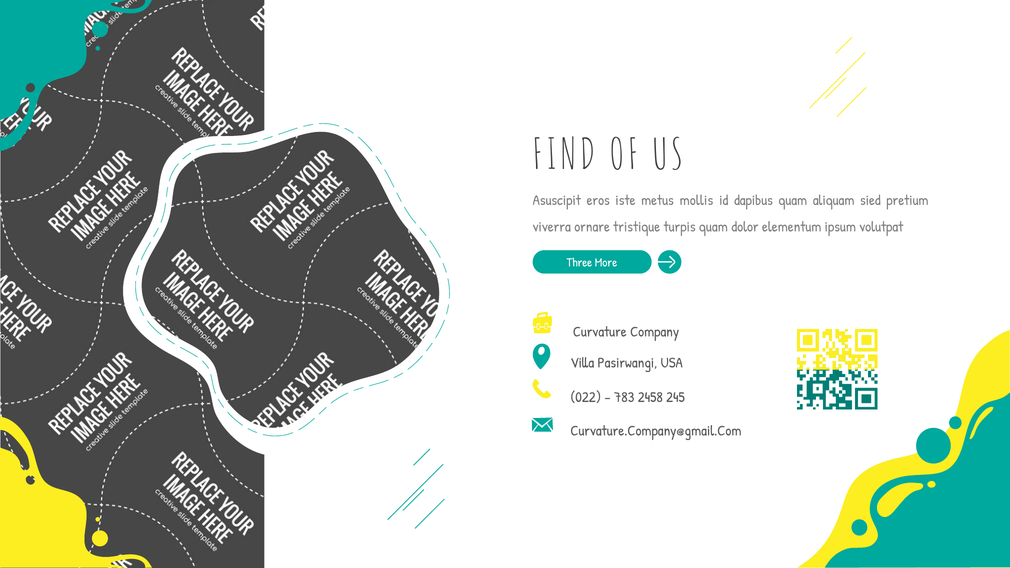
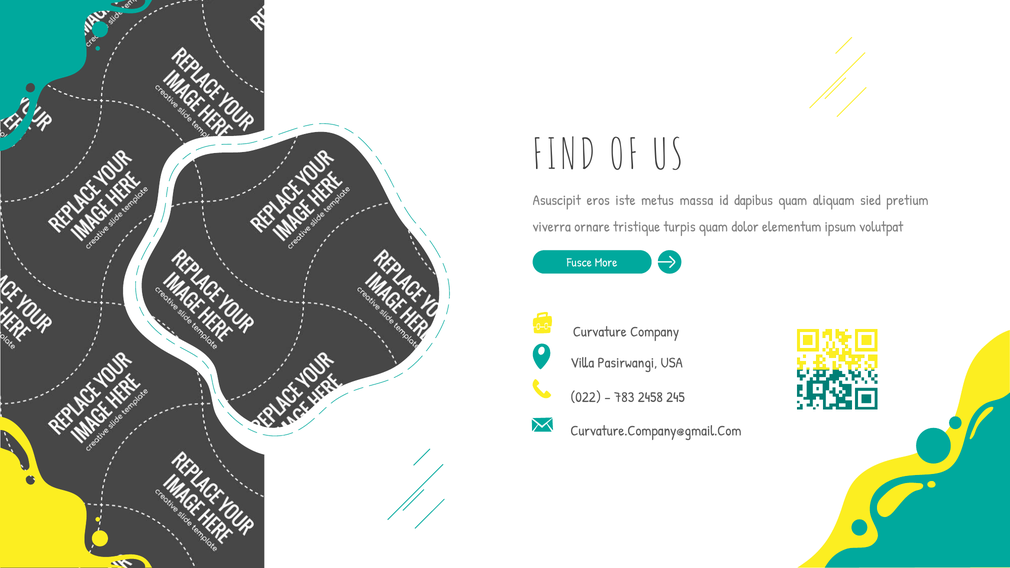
mollis: mollis -> massa
Three: Three -> Fusce
